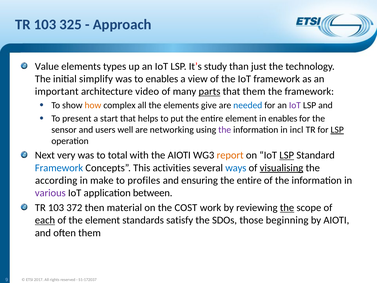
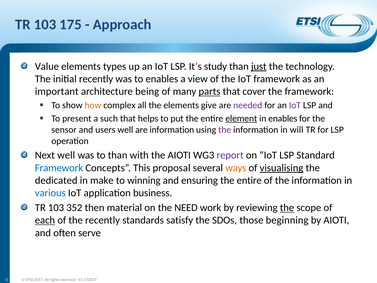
325: 325 -> 175
just underline: none -> present
initial simplify: simplify -> recently
video: video -> being
that them: them -> cover
needed colour: blue -> purple
start: start -> such
element at (241, 118) underline: none -> present
are networking: networking -> information
incl: incl -> will
LSP at (337, 130) underline: present -> none
Next very: very -> well
to total: total -> than
report colour: orange -> purple
LSP at (287, 155) underline: present -> none
activities: activities -> proposal
ways colour: blue -> orange
according: according -> dedicated
profiles: profiles -> winning
various colour: purple -> blue
between: between -> business
372: 372 -> 352
COST: COST -> NEED
the element: element -> recently
often them: them -> serve
